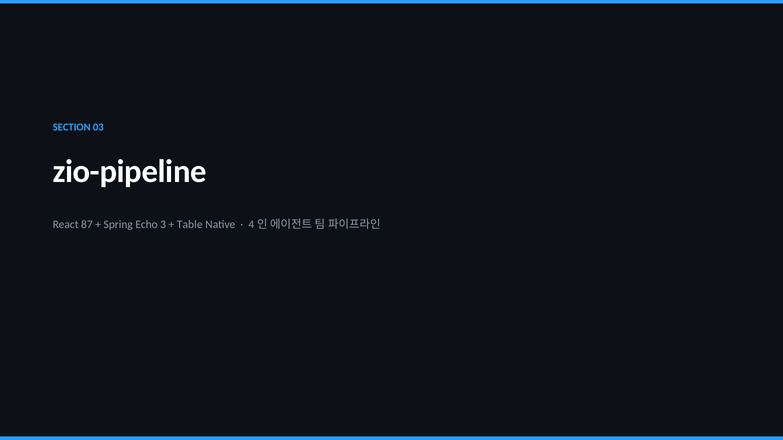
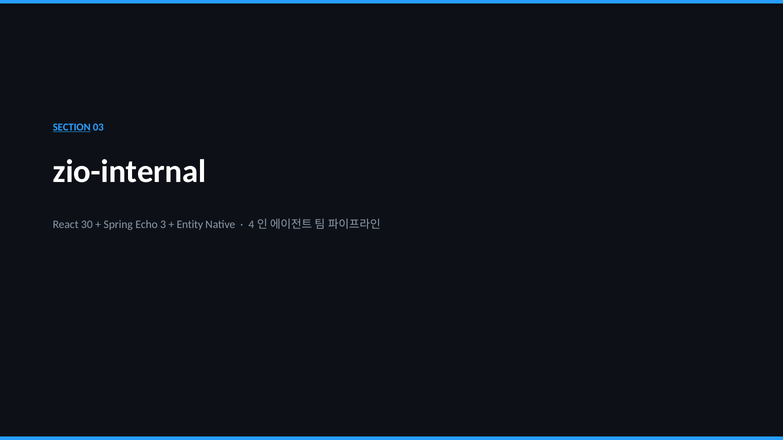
SECTION underline: none -> present
zio-pipeline: zio-pipeline -> zio-internal
87: 87 -> 30
Table: Table -> Entity
